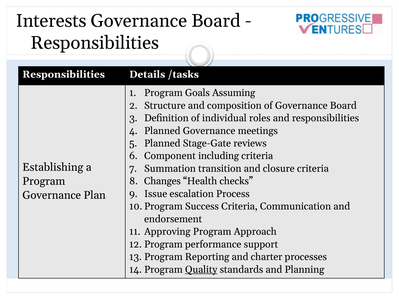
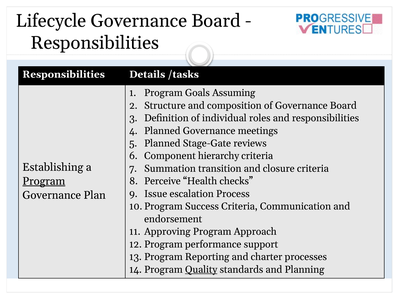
Interests: Interests -> Lifecycle
including: including -> hierarchy
Program at (44, 181) underline: none -> present
Changes: Changes -> Perceive
